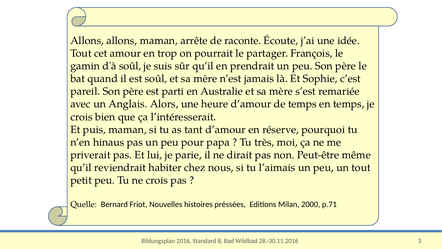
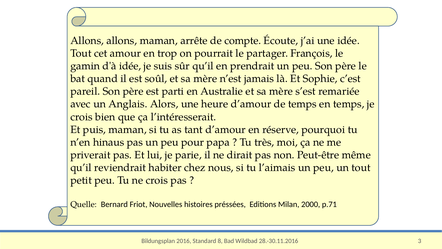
raconte: raconte -> compte
d'à soûl: soûl -> idée
